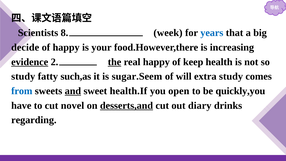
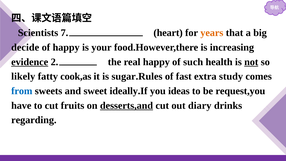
8: 8 -> 7
week: week -> heart
years colour: blue -> orange
the underline: present -> none
keep: keep -> such
not underline: none -> present
study at (23, 76): study -> likely
such,as: such,as -> cook,as
sugar.Seem: sugar.Seem -> sugar.Rules
will: will -> fast
and underline: present -> none
health.If: health.If -> ideally.If
open: open -> ideas
quickly,you: quickly,you -> request,you
novel: novel -> fruits
